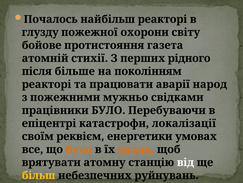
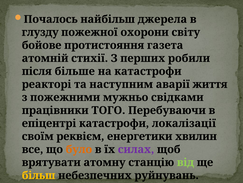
найбільш реакторі: реакторі -> джерела
рідного: рідного -> робили
на поколінням: поколінням -> катастрофи
працювати: працювати -> наступним
народ: народ -> життя
працівники БУЛО: БУЛО -> ТОГО
умовах: умовах -> хвилин
силах colour: orange -> purple
від colour: white -> light green
